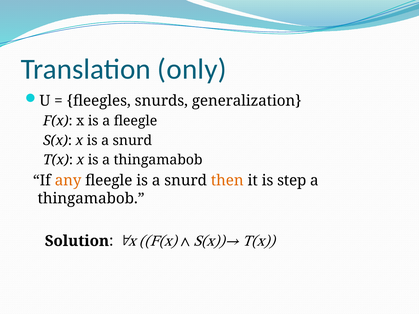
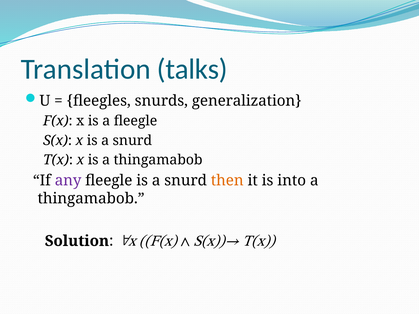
only: only -> talks
any colour: orange -> purple
step: step -> into
